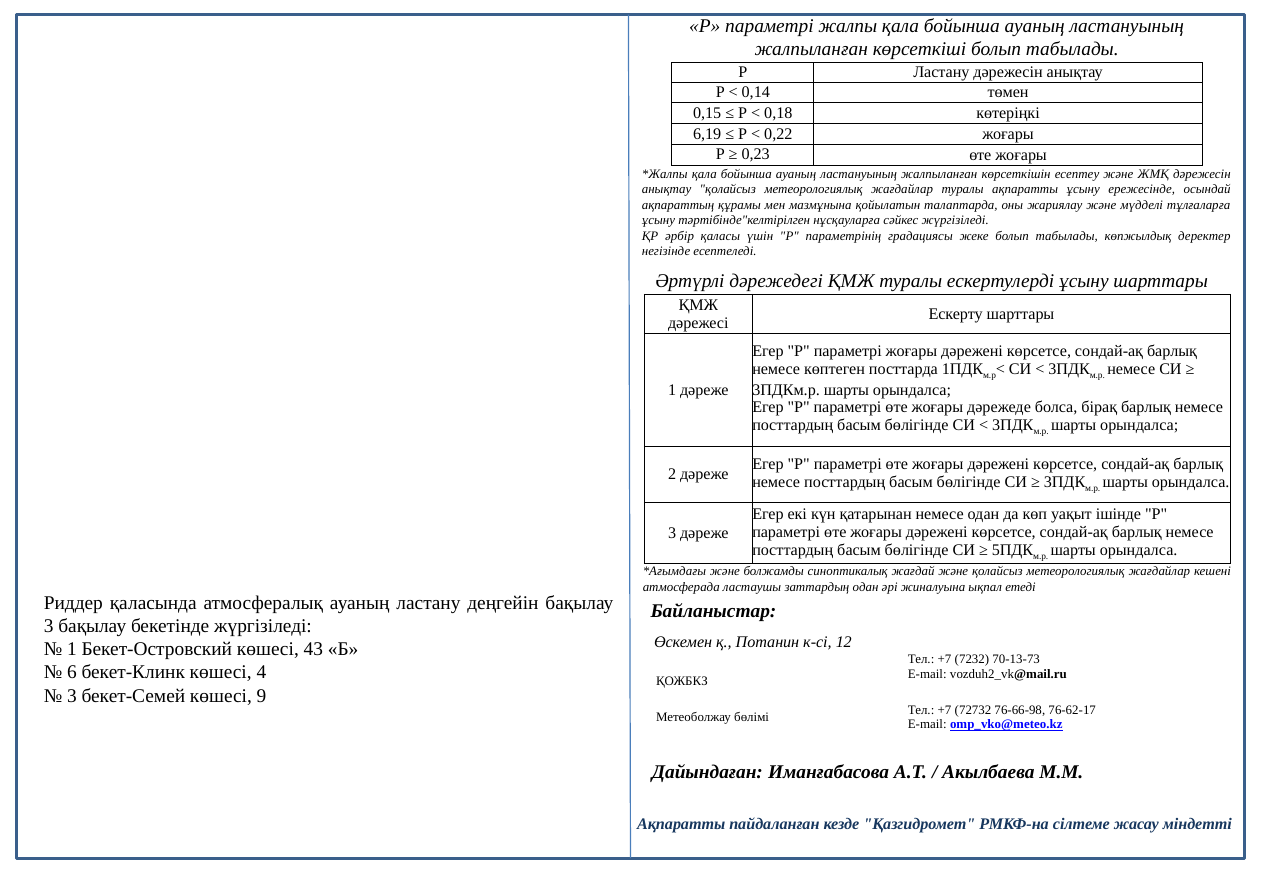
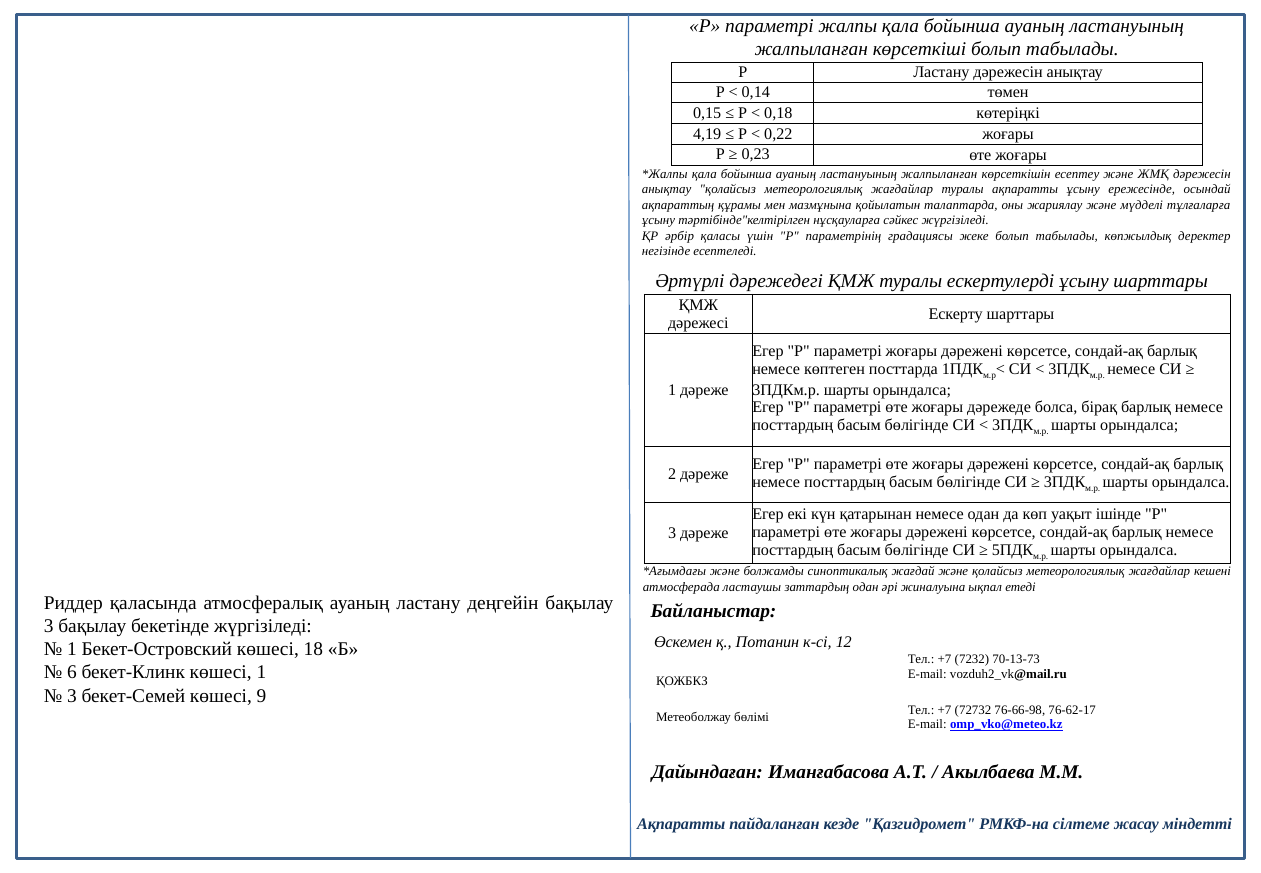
6,19: 6,19 -> 4,19
43: 43 -> 18
көшесі 4: 4 -> 1
